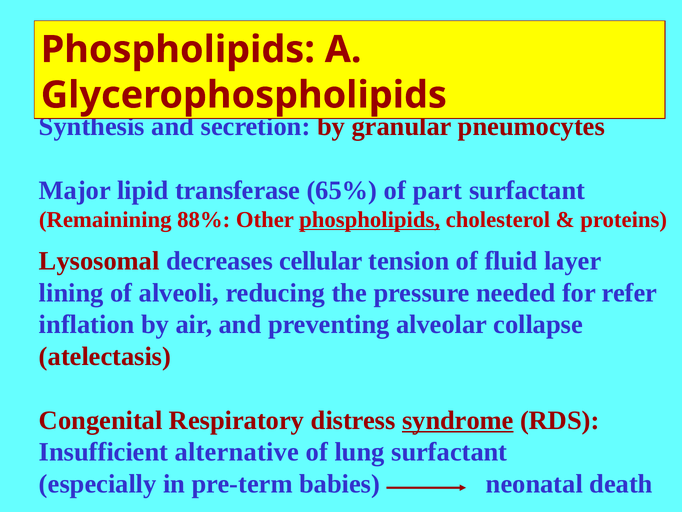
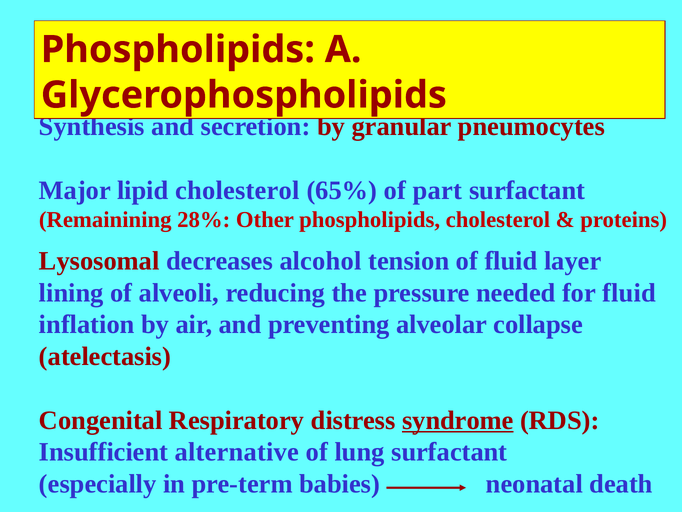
lipid transferase: transferase -> cholesterol
88%: 88% -> 28%
phospholipids at (370, 220) underline: present -> none
cellular: cellular -> alcohol
for refer: refer -> fluid
